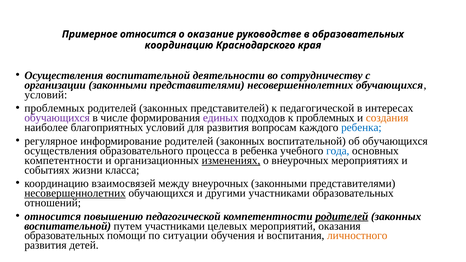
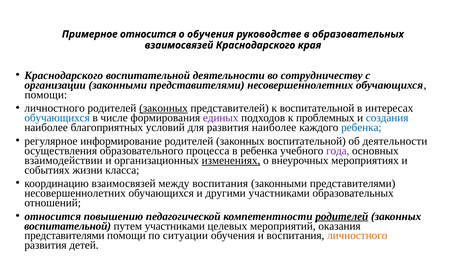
о оказание: оказание -> обучения
координацию at (179, 45): координацию -> взаимосвязей
Осуществления at (64, 76): Осуществления -> Краснодарского
условий at (46, 95): условий -> помощи
проблемных at (55, 108): проблемных -> личностного
законных at (163, 108) underline: none -> present
к педагогической: педагогической -> воспитательной
обучающихся at (57, 118) colour: purple -> blue
создания colour: orange -> blue
развития вопросам: вопросам -> наиболее
об обучающихся: обучающихся -> деятельности
года colour: blue -> purple
компетентности at (64, 160): компетентности -> взаимодействии
между внеурочных: внеурочных -> воспитания
несовершеннолетних at (75, 193) underline: present -> none
образовательных at (64, 236): образовательных -> представителями
